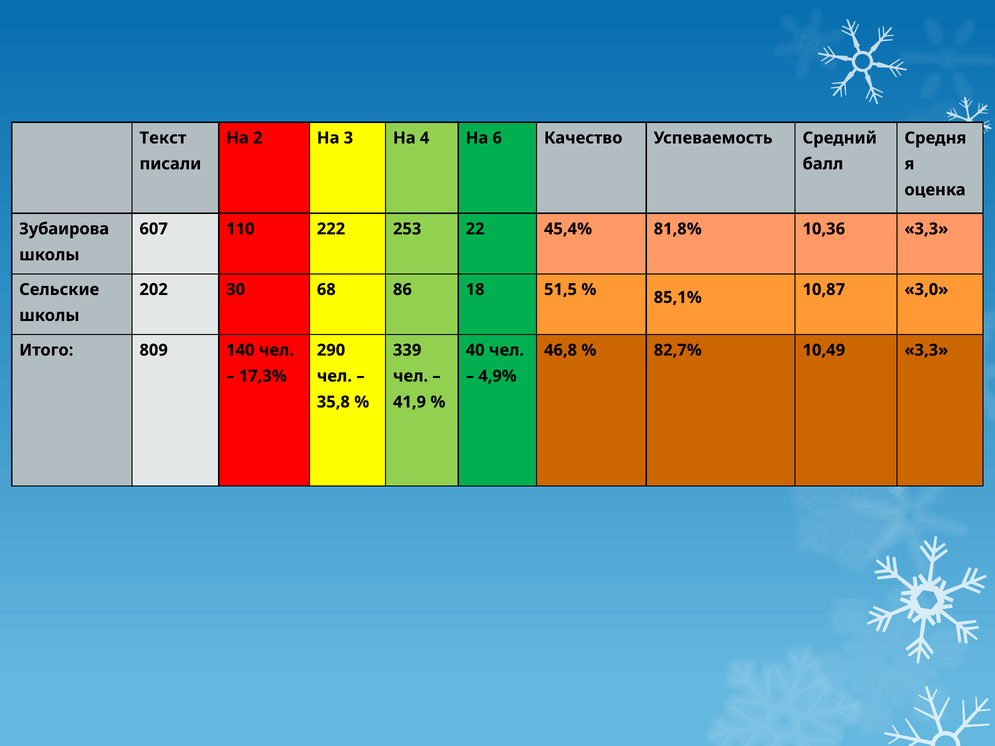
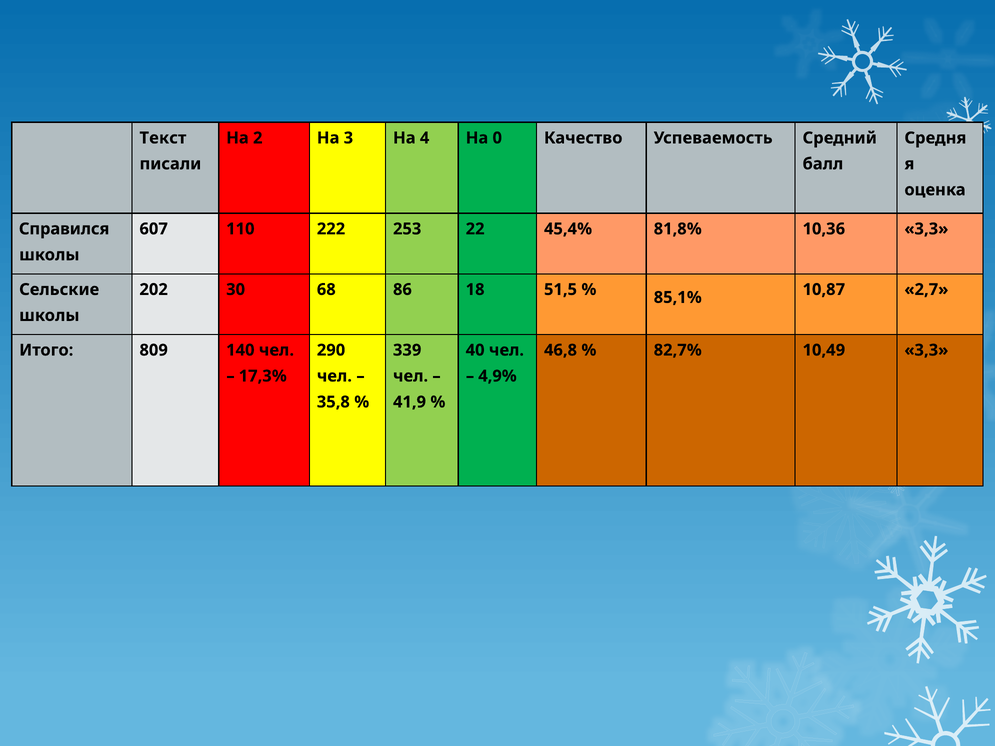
6: 6 -> 0
Зубаирова: Зубаирова -> Справился
3,0: 3,0 -> 2,7
